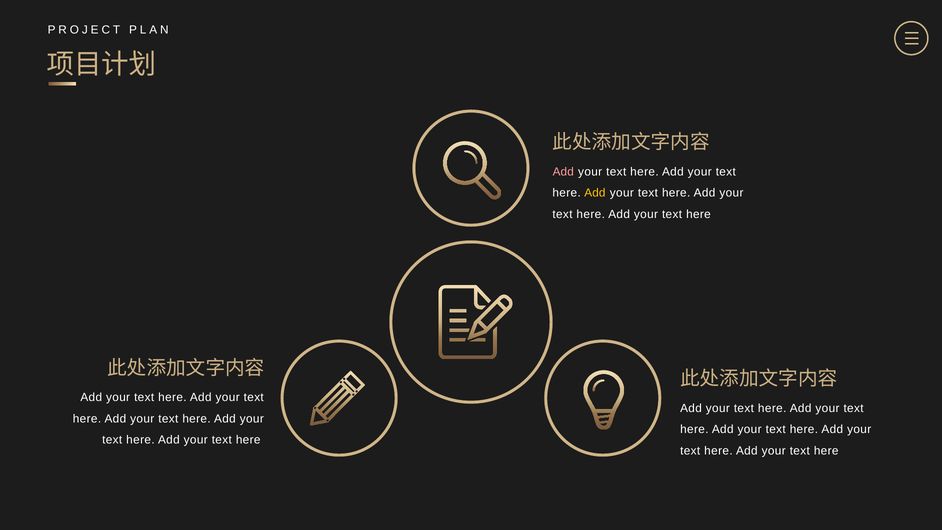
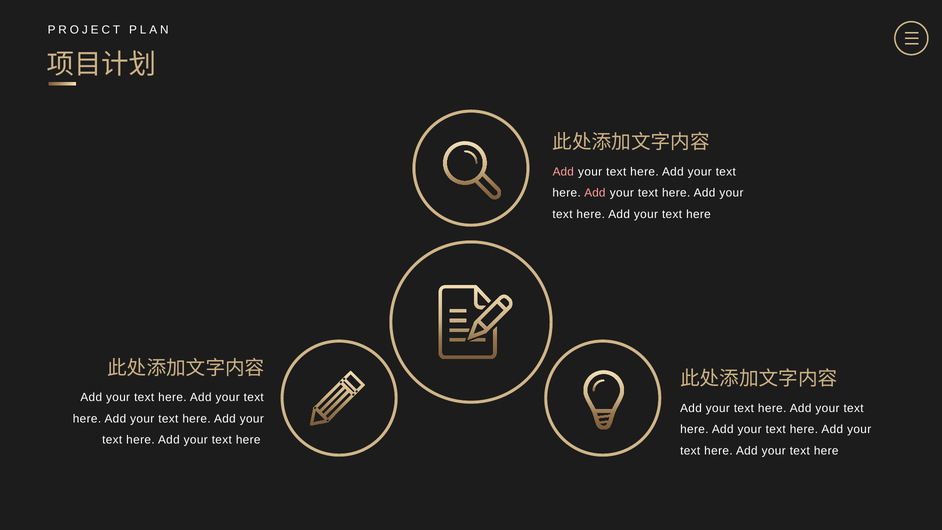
Add at (595, 193) colour: yellow -> pink
